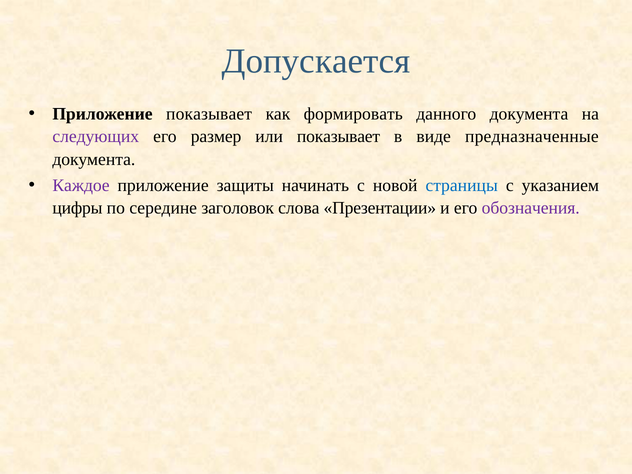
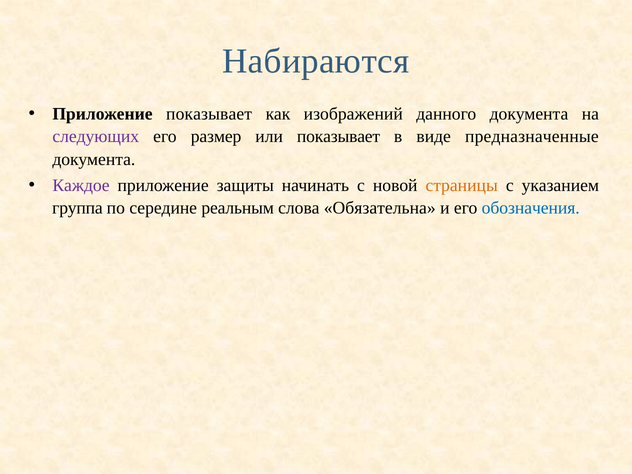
Допускается: Допускается -> Набираются
формировать: формировать -> изображений
страницы colour: blue -> orange
цифры: цифры -> группа
заголовок: заголовок -> реальным
Презентации: Презентации -> Обязательна
обозначения colour: purple -> blue
